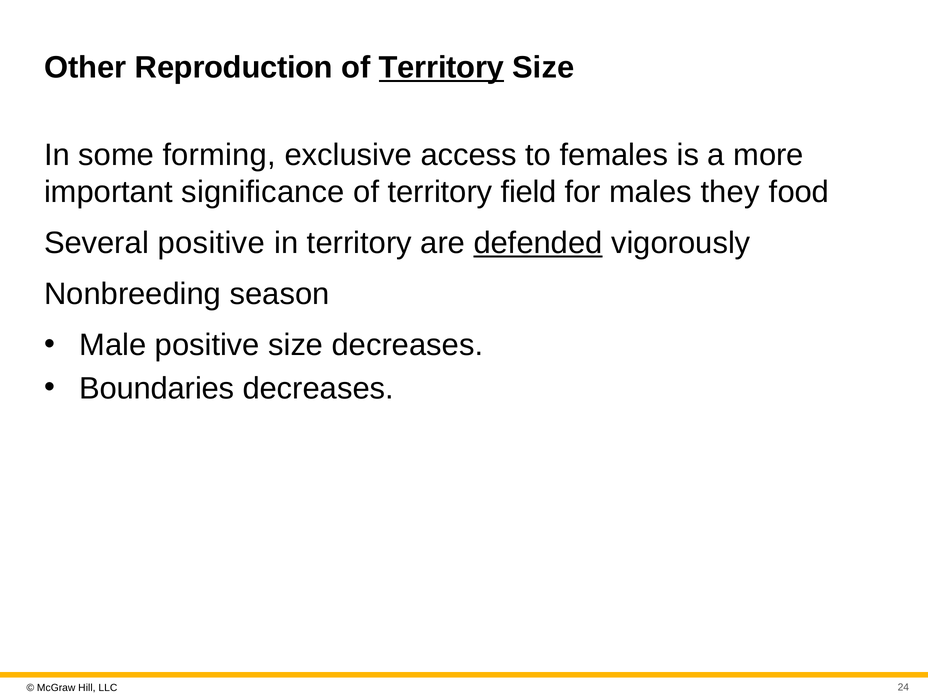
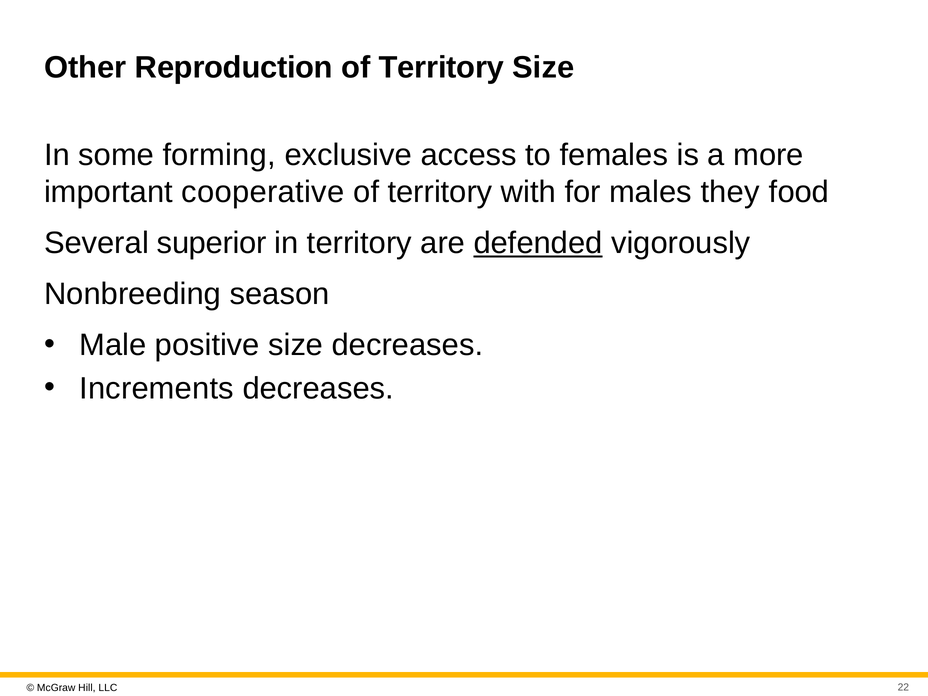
Territory at (441, 68) underline: present -> none
significance: significance -> cooperative
field: field -> with
Several positive: positive -> superior
Boundaries: Boundaries -> Increments
24: 24 -> 22
